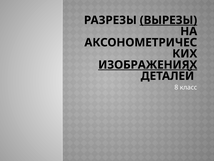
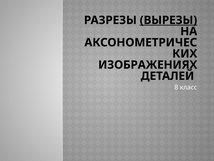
ИЗОБРАЖЕНИЯХ underline: present -> none
